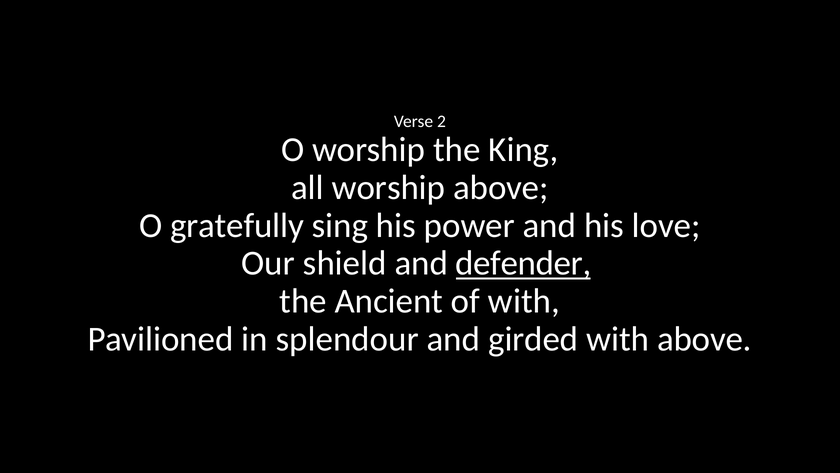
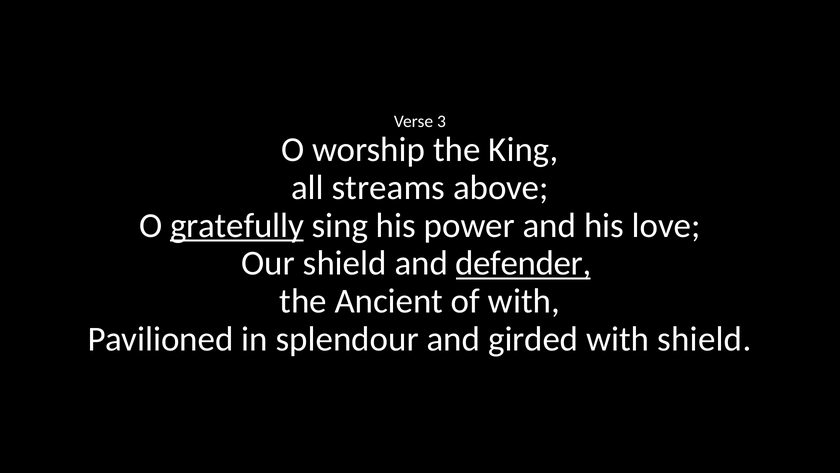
2: 2 -> 3
all worship: worship -> streams
gratefully underline: none -> present
with above: above -> shield
